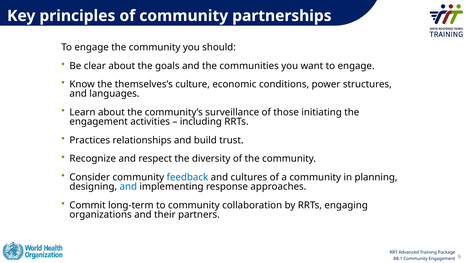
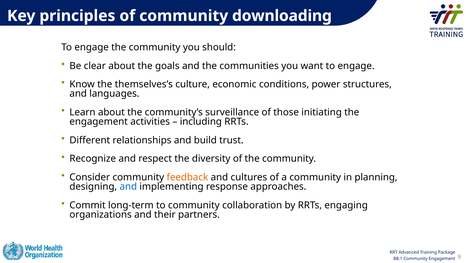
partnerships: partnerships -> downloading
Practices: Practices -> Different
feedback colour: blue -> orange
